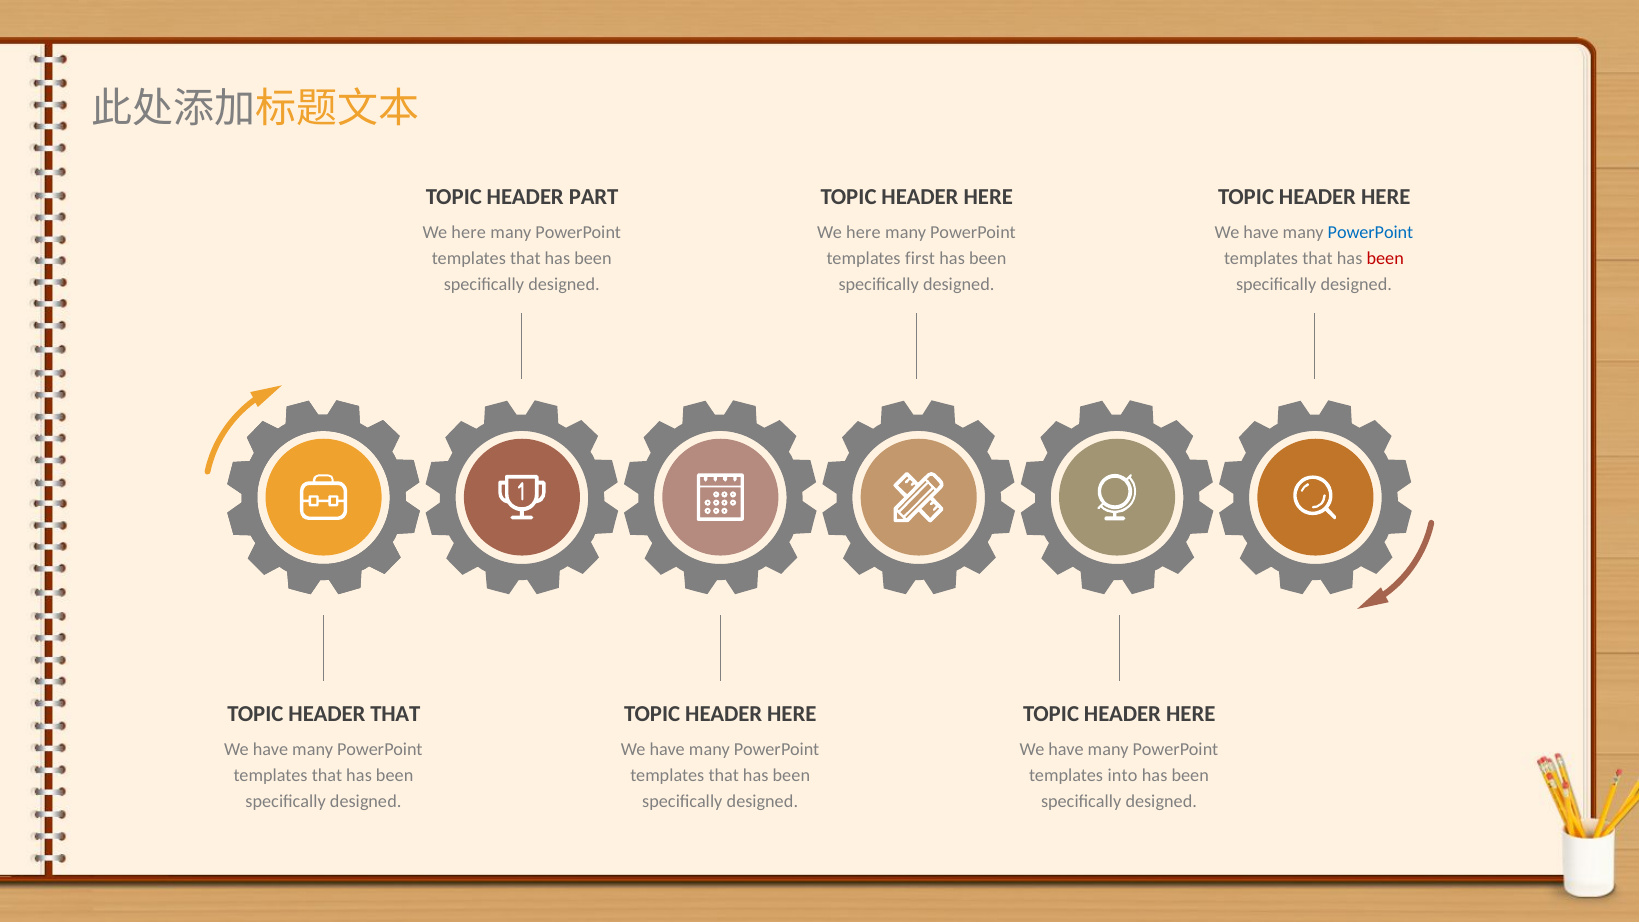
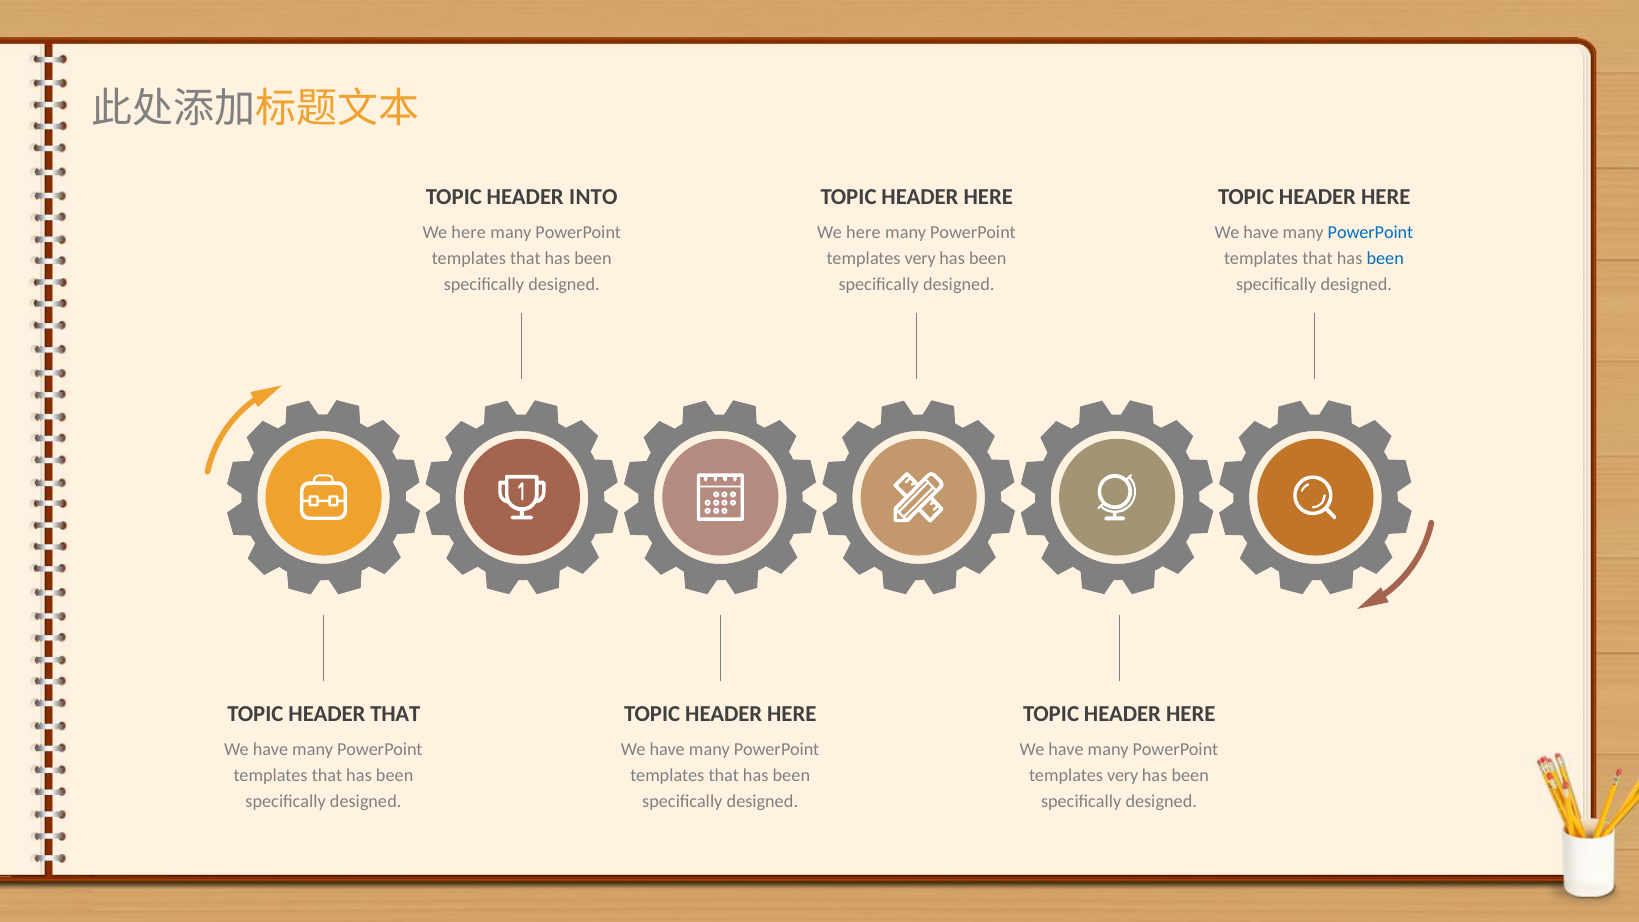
PART: PART -> INTO
first at (920, 258): first -> very
been at (1385, 258) colour: red -> blue
into at (1123, 776): into -> very
